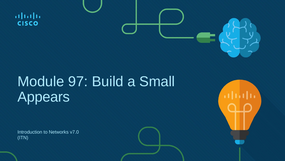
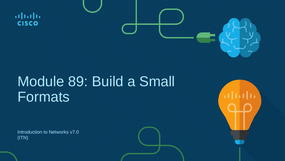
97: 97 -> 89
Appears: Appears -> Formats
